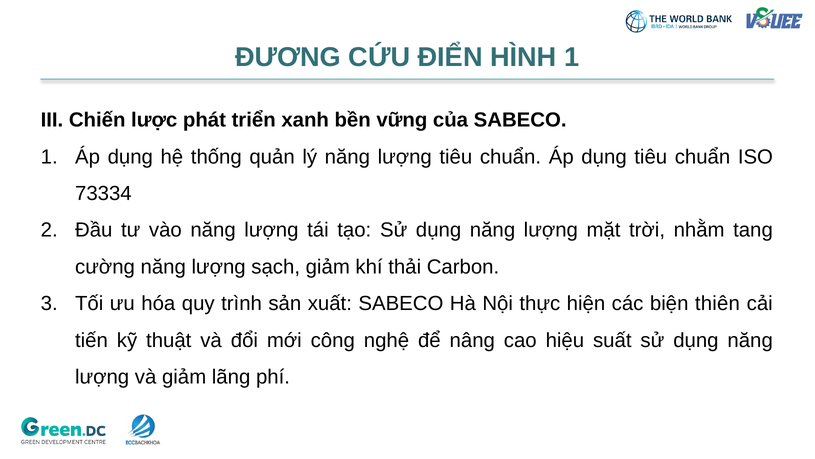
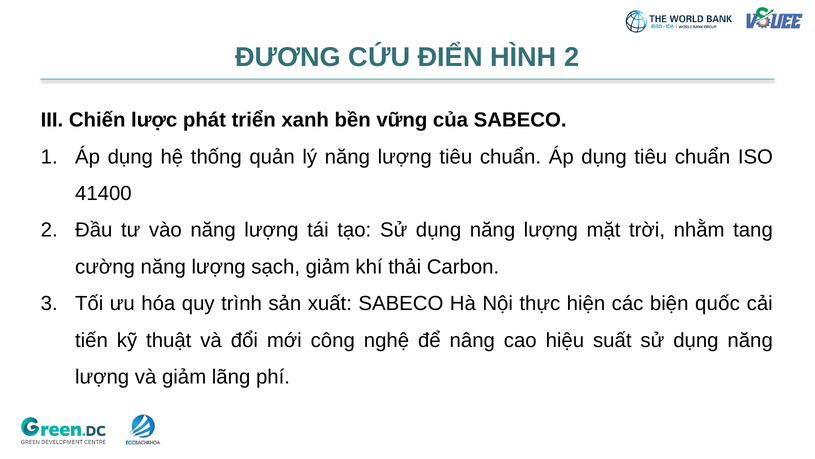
HÌNH 1: 1 -> 2
73334: 73334 -> 41400
thiên: thiên -> quốc
